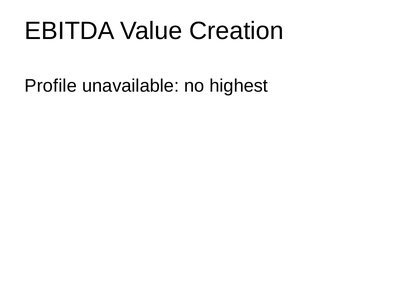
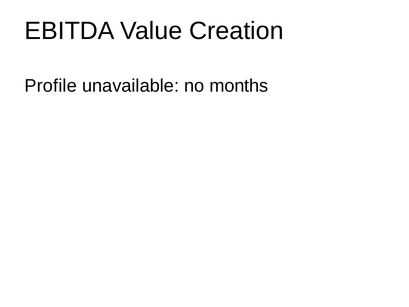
highest: highest -> months
